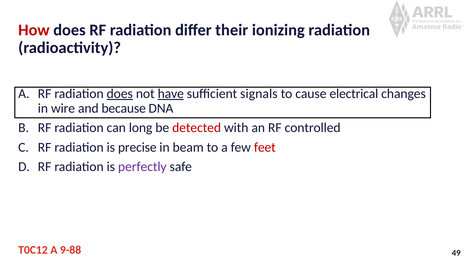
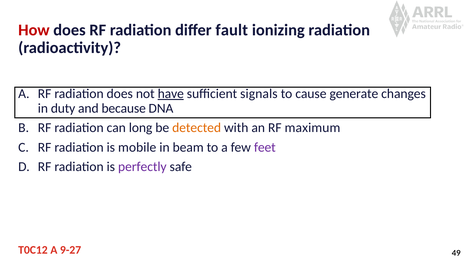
their: their -> fault
does at (120, 94) underline: present -> none
electrical: electrical -> generate
wire: wire -> duty
detected colour: red -> orange
controlled: controlled -> maximum
precise: precise -> mobile
feet colour: red -> purple
9-88: 9-88 -> 9-27
